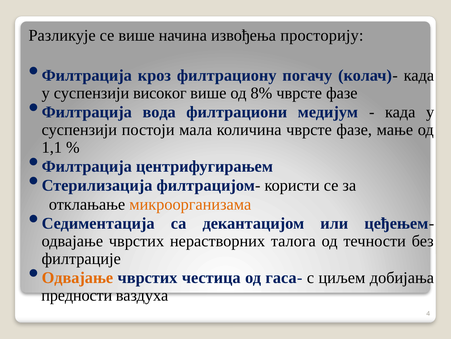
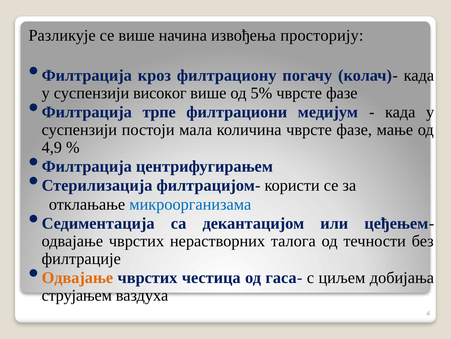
8%: 8% -> 5%
вода: вода -> трпе
1,1: 1,1 -> 4,9
микроорганизама colour: orange -> blue
предности: предности -> струјањем
